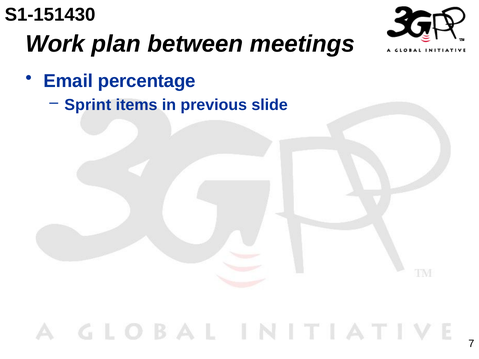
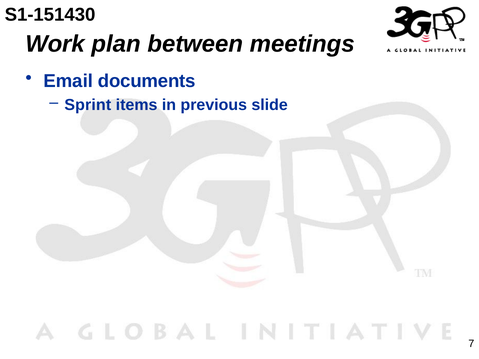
percentage: percentage -> documents
